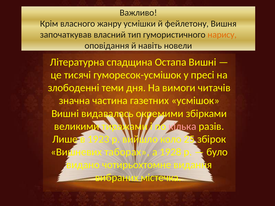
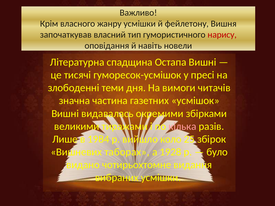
нарису colour: orange -> red
1923: 1923 -> 1984
містечка: містечка -> усмiшки
